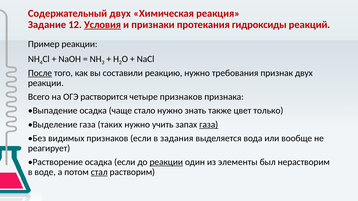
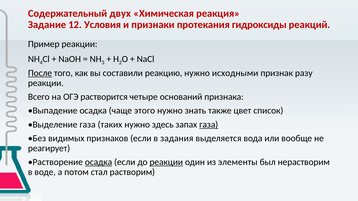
Условия underline: present -> none
требования: требования -> исходными
признак двух: двух -> разу
четыре признаков: признаков -> оснований
стало: стало -> этого
только: только -> список
учить: учить -> здесь
осадка at (99, 162) underline: none -> present
стал underline: present -> none
